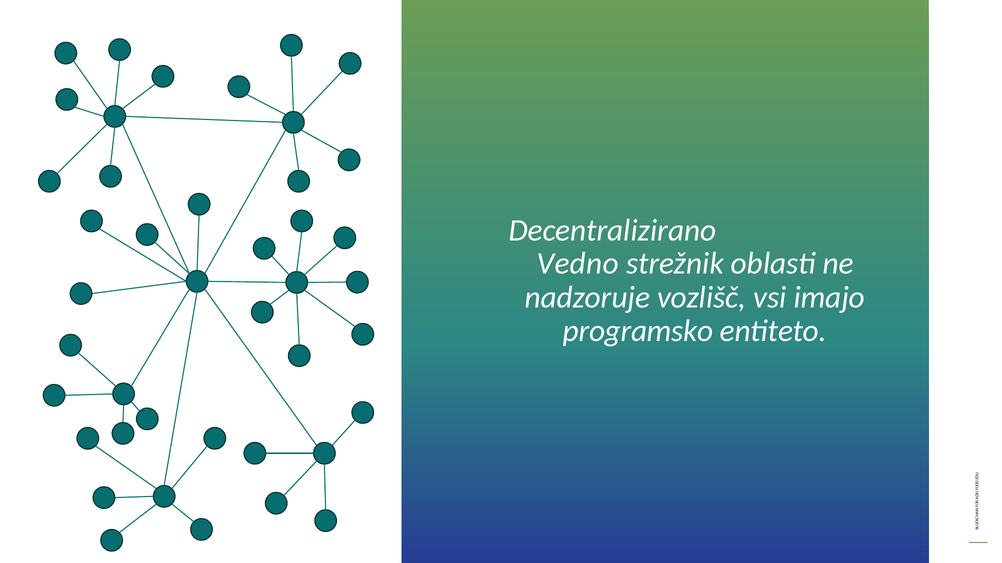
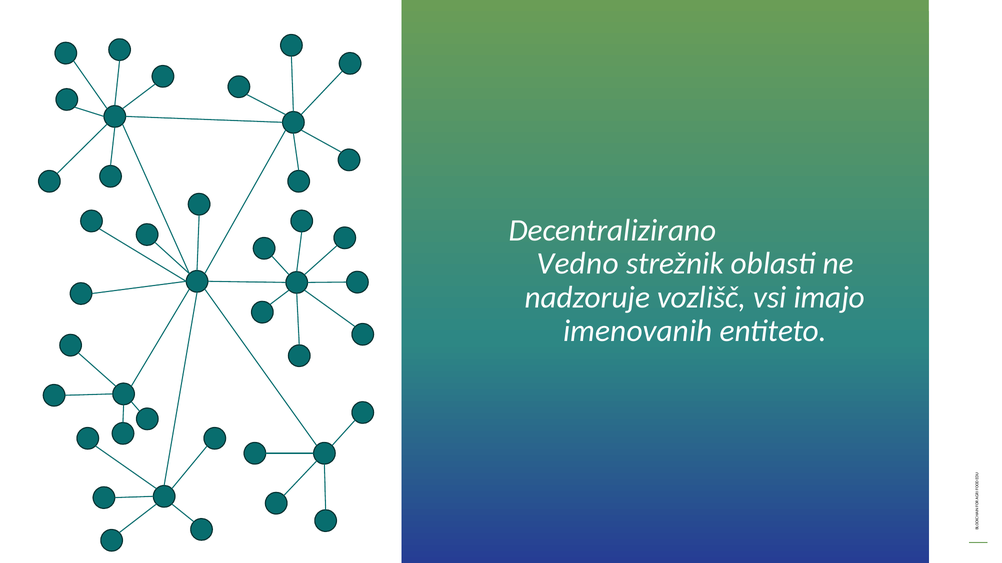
programsko: programsko -> imenovanih
